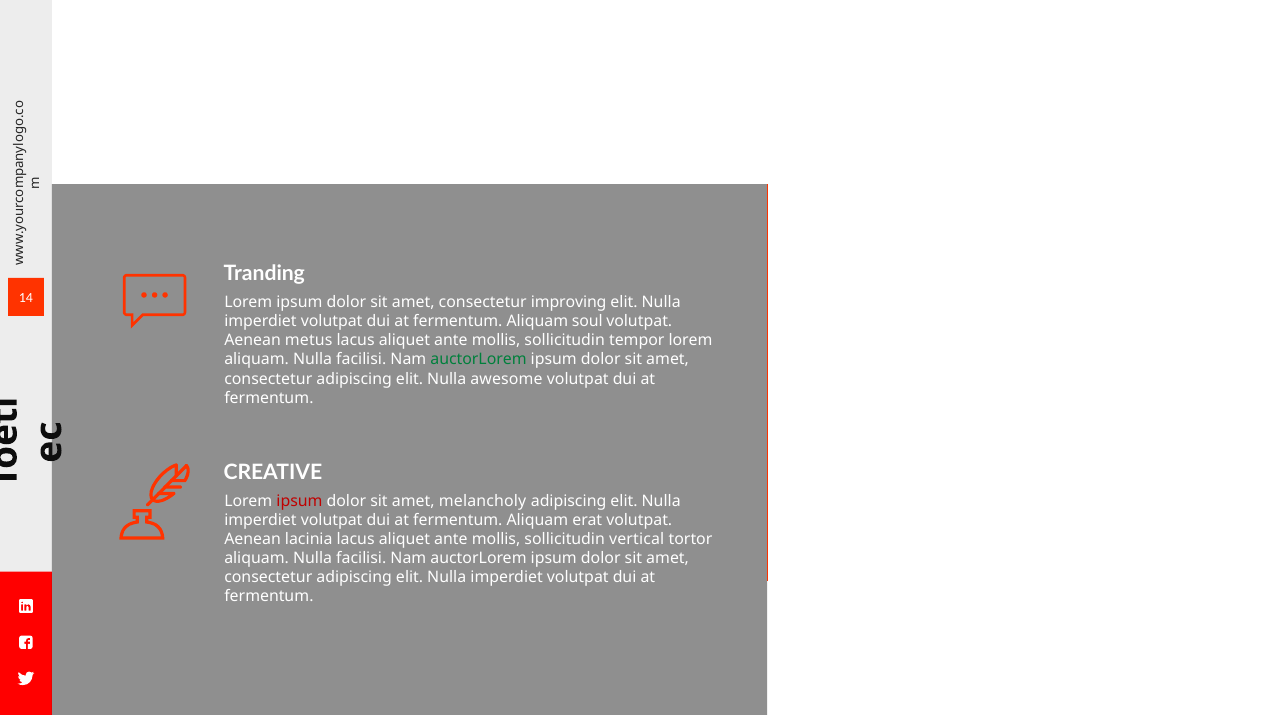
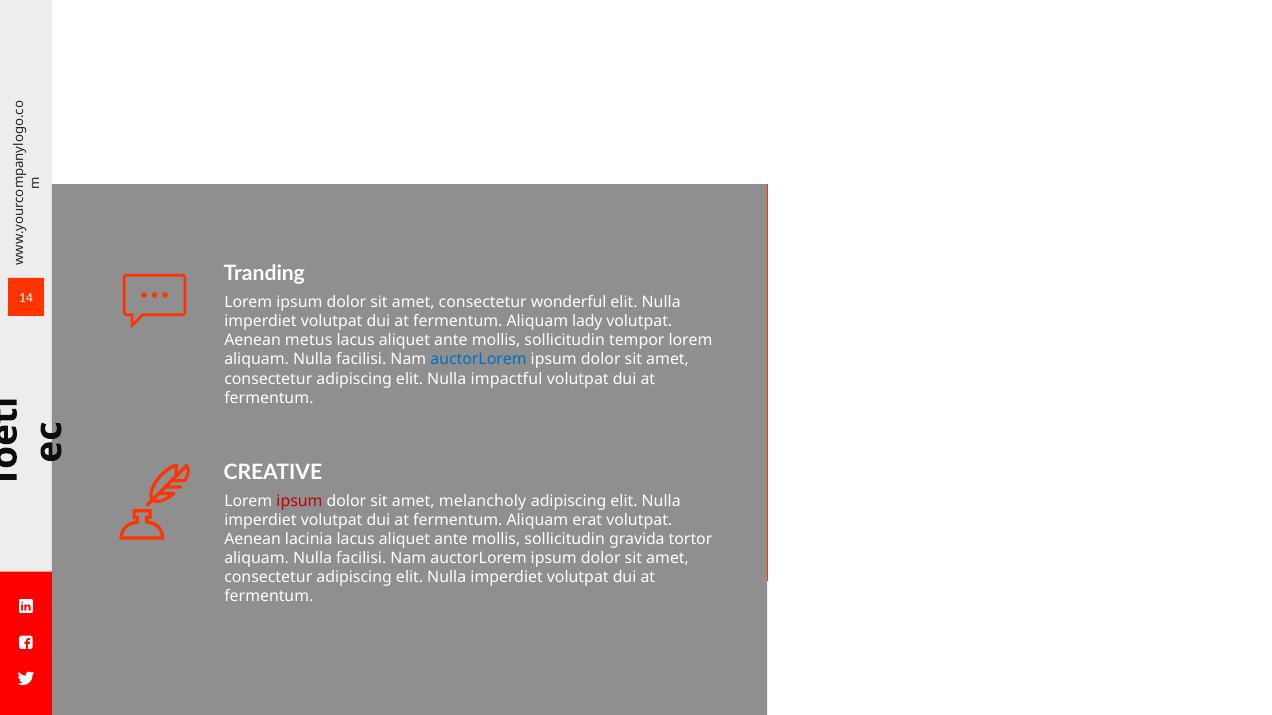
improving: improving -> wonderful
soul: soul -> lady
auctorLorem at (479, 360) colour: green -> blue
awesome: awesome -> impactful
vertical: vertical -> gravida
